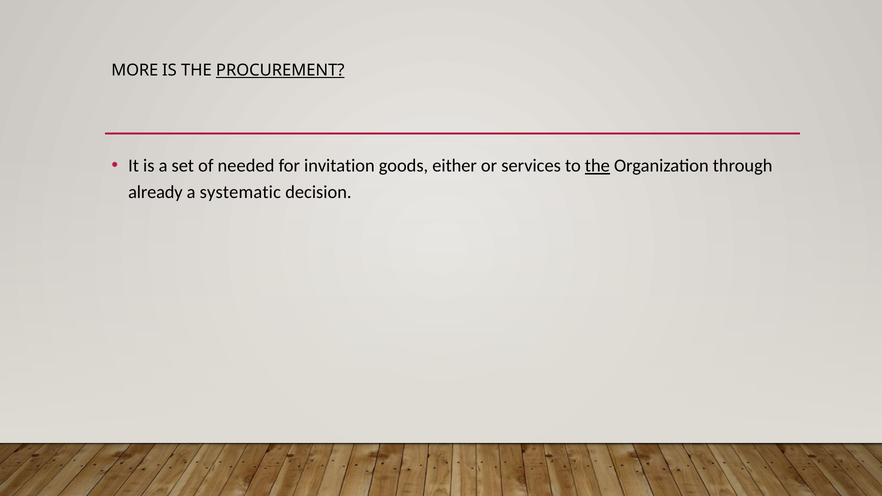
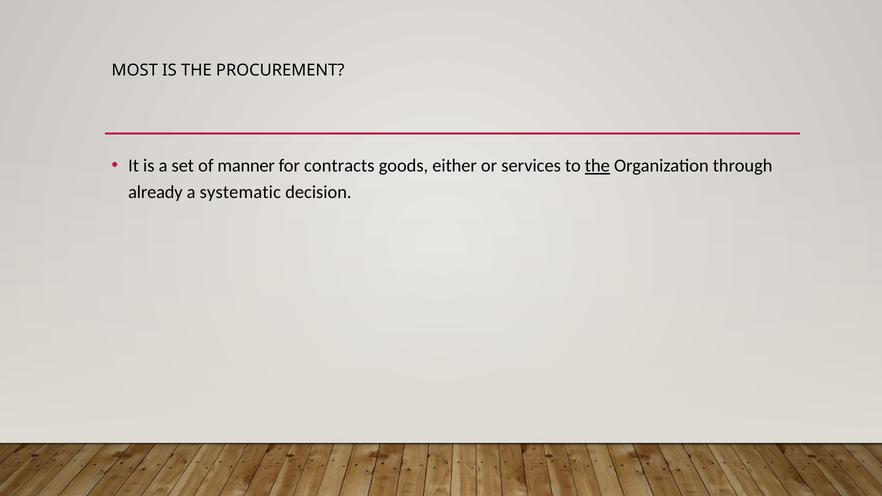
MORE: MORE -> MOST
PROCUREMENT underline: present -> none
needed: needed -> manner
invitation: invitation -> contracts
